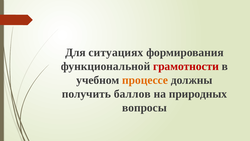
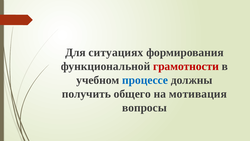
процессе colour: orange -> blue
баллов: баллов -> общего
природных: природных -> мотивация
